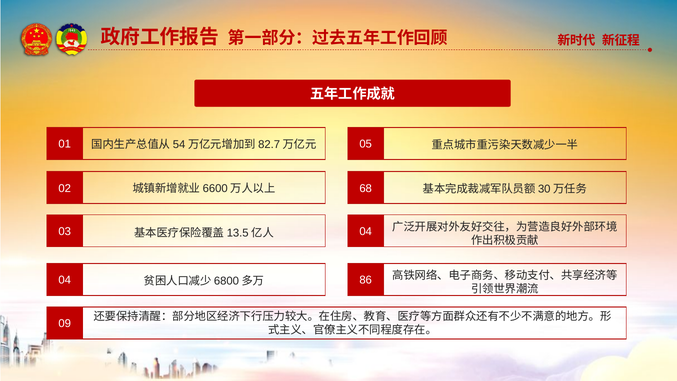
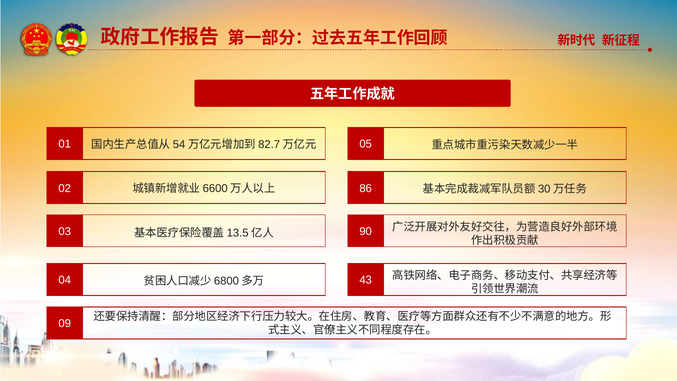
68: 68 -> 86
04 at (366, 232): 04 -> 90
86: 86 -> 43
